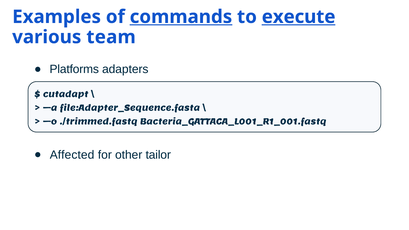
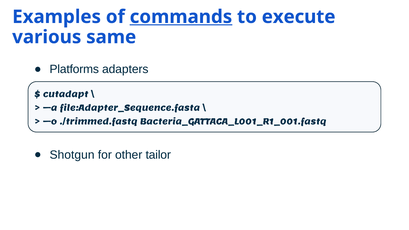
execute underline: present -> none
team: team -> same
Affected: Affected -> Shotgun
